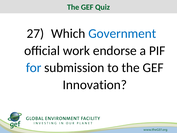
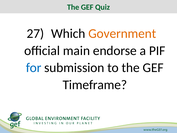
Government colour: blue -> orange
work: work -> main
Innovation: Innovation -> Timeframe
